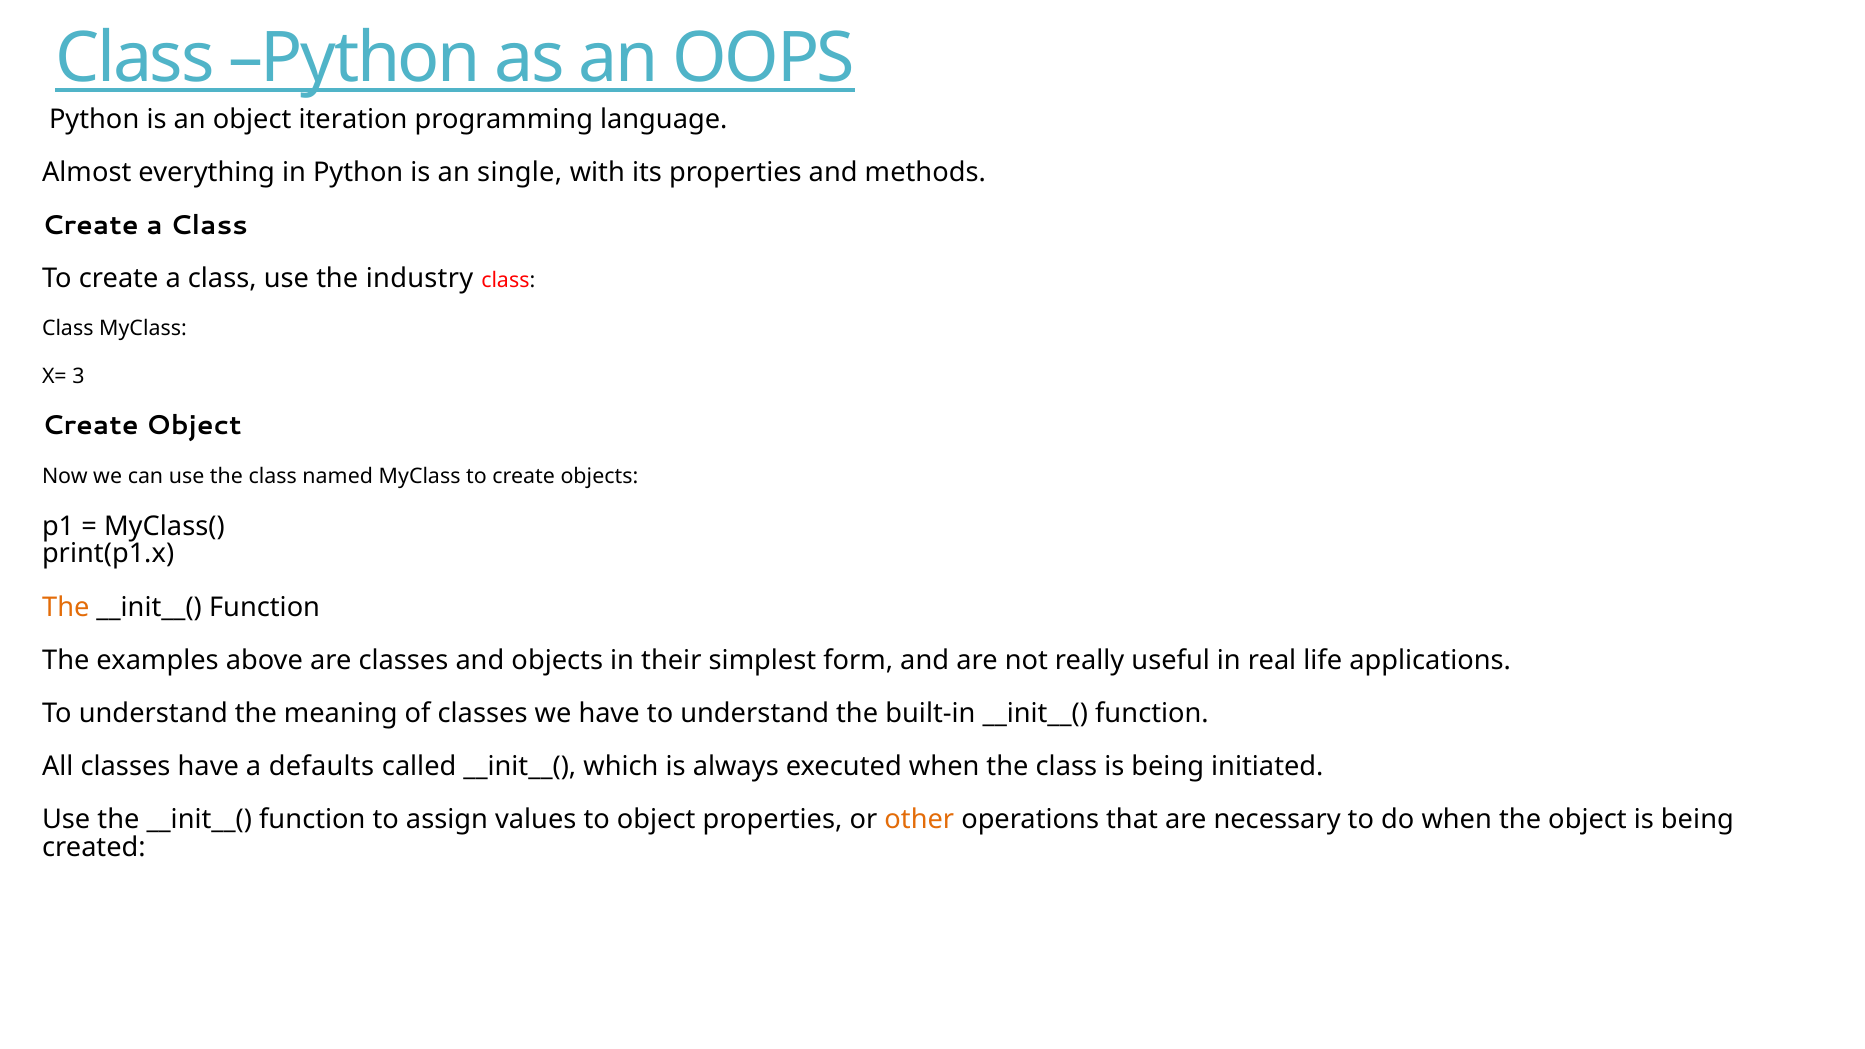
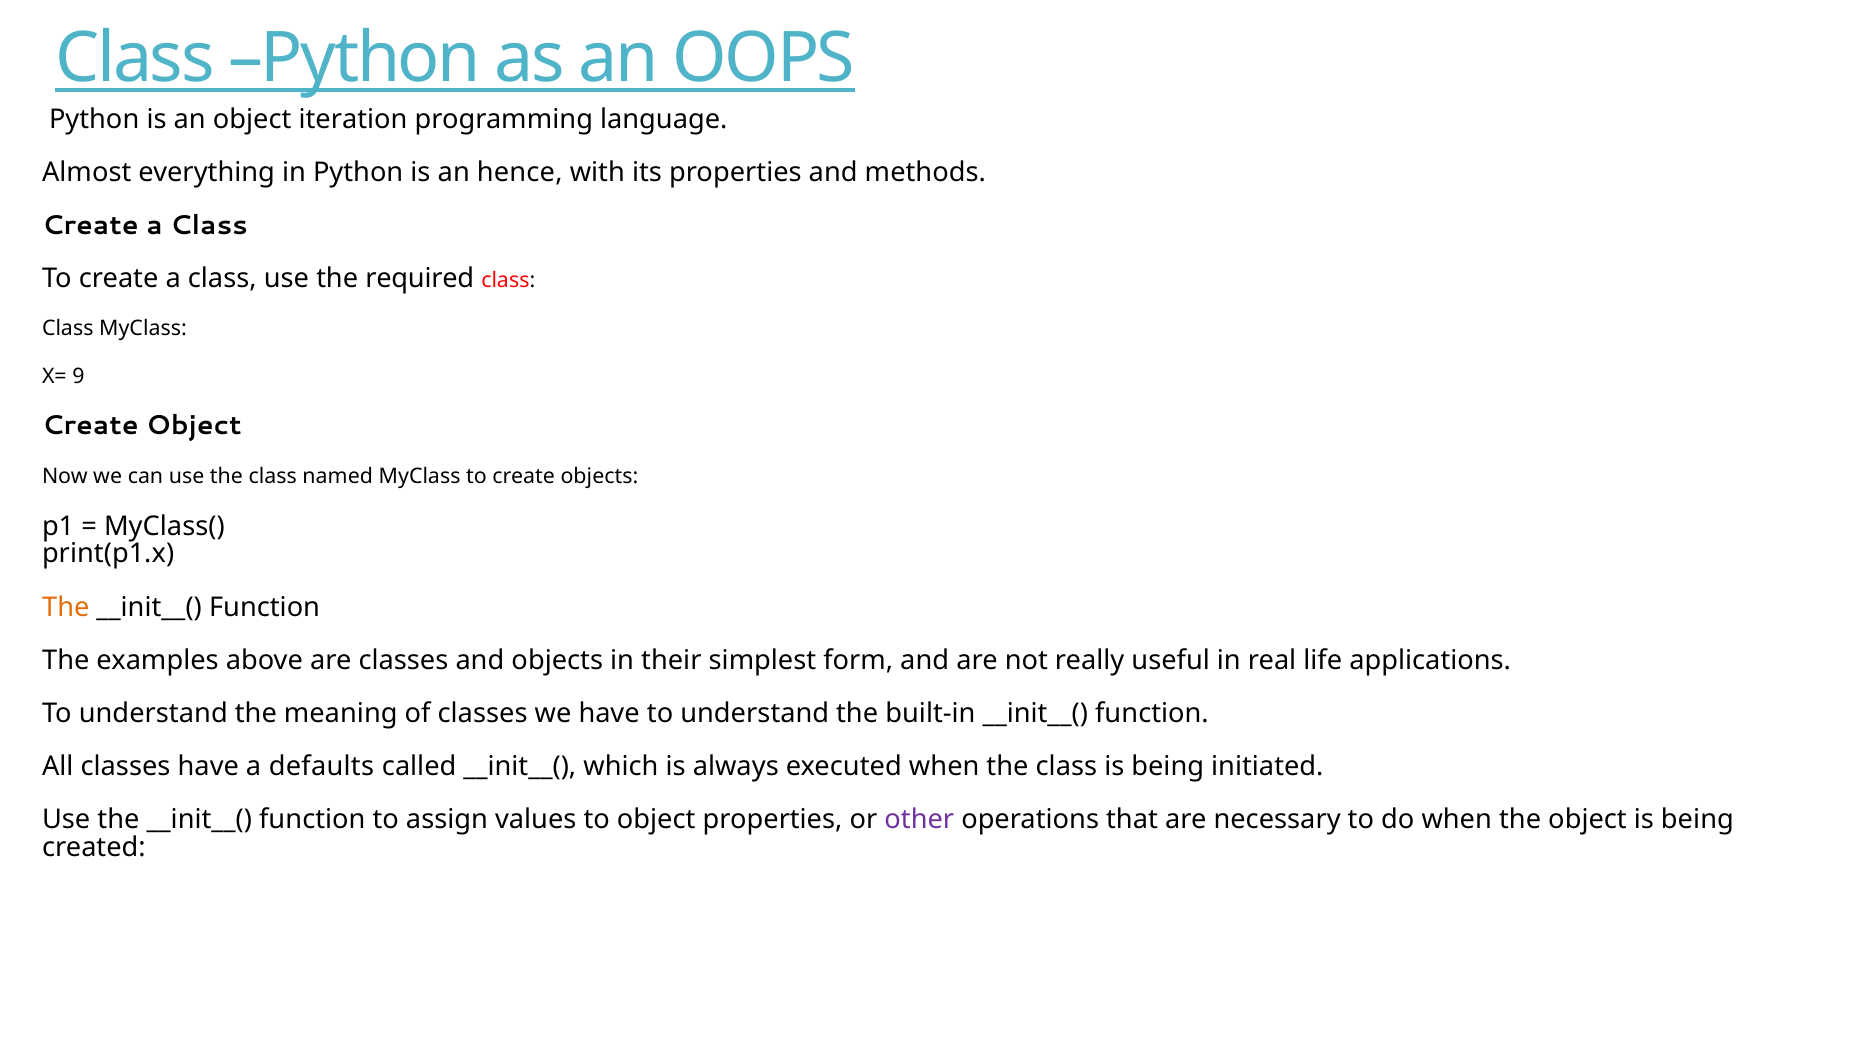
single: single -> hence
industry: industry -> required
3: 3 -> 9
other colour: orange -> purple
